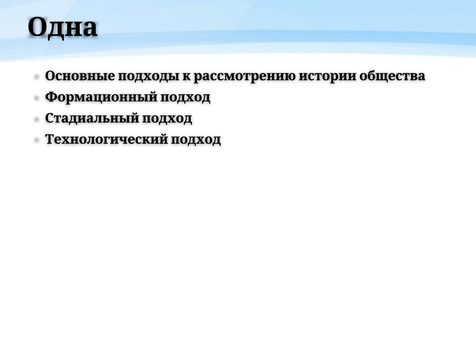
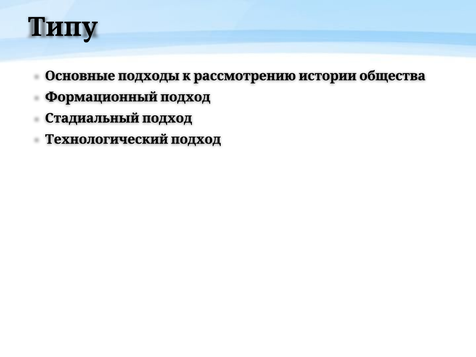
Одна: Одна -> Типу
